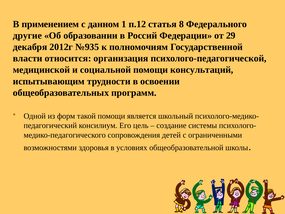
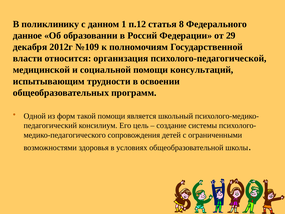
применением: применением -> поликлинику
другие: другие -> данное
№935: №935 -> №109
